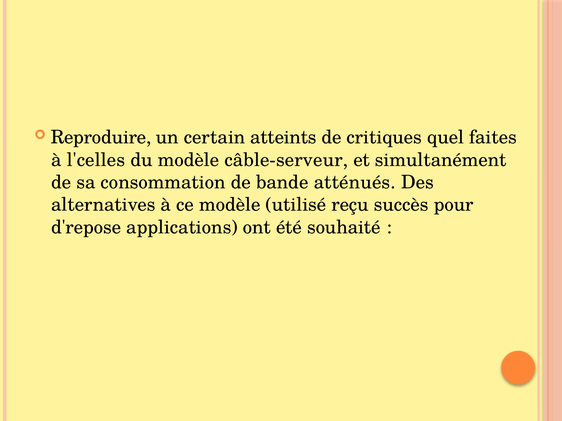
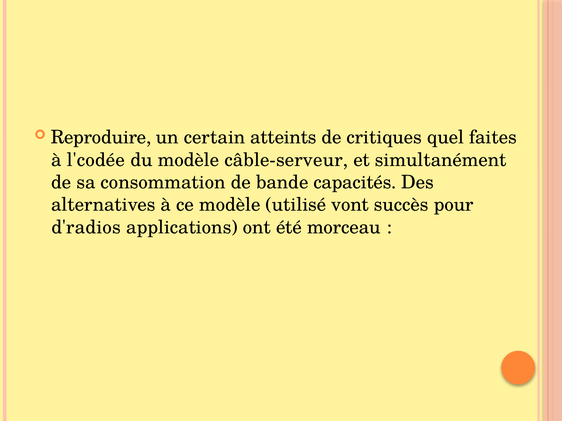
l'celles: l'celles -> l'codée
atténués: atténués -> capacités
reçu: reçu -> vont
d'repose: d'repose -> d'radios
souhaité: souhaité -> morceau
